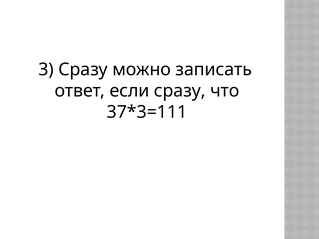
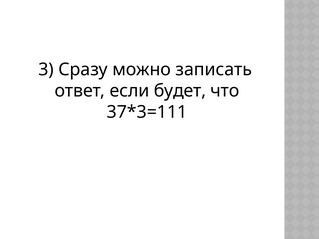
если сразу: сразу -> будет
